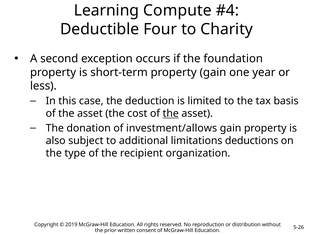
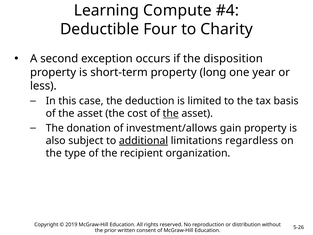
foundation: foundation -> disposition
property gain: gain -> long
additional underline: none -> present
deductions: deductions -> regardless
